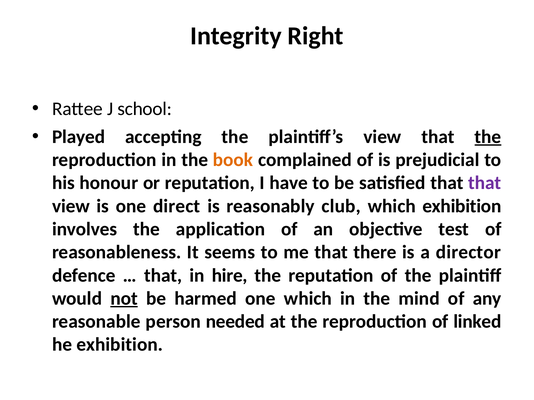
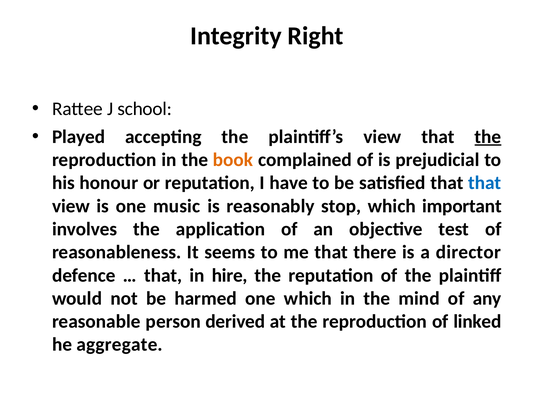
that at (485, 183) colour: purple -> blue
direct: direct -> music
club: club -> stop
which exhibition: exhibition -> important
not underline: present -> none
needed: needed -> derived
he exhibition: exhibition -> aggregate
